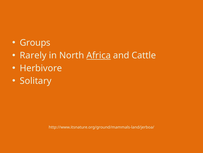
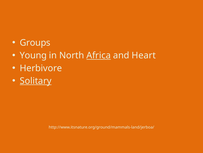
Rarely: Rarely -> Young
Cattle: Cattle -> Heart
Solitary underline: none -> present
